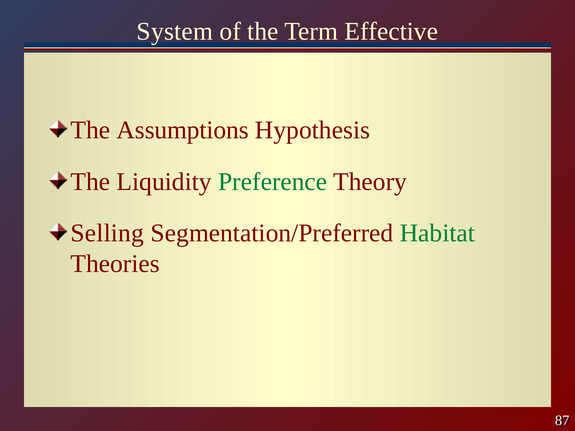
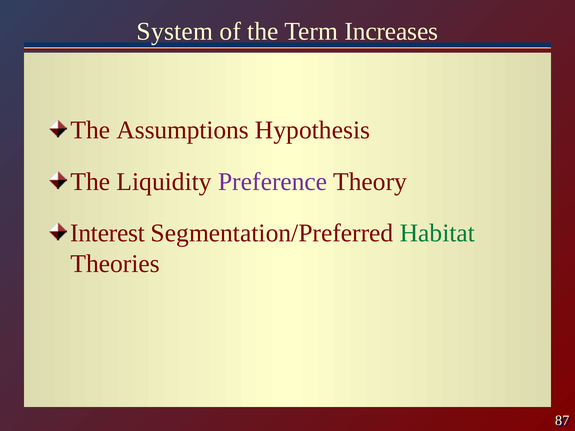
Effective: Effective -> Increases
Preference colour: green -> purple
Selling: Selling -> Interest
